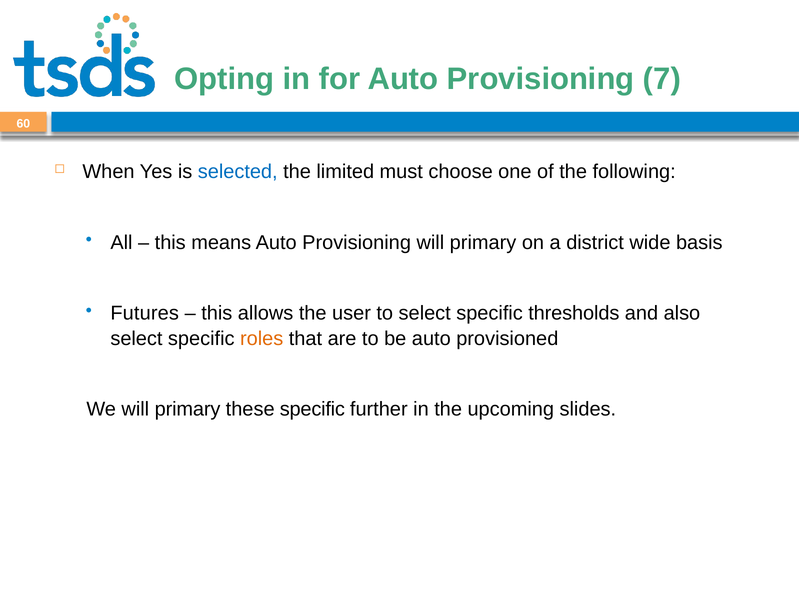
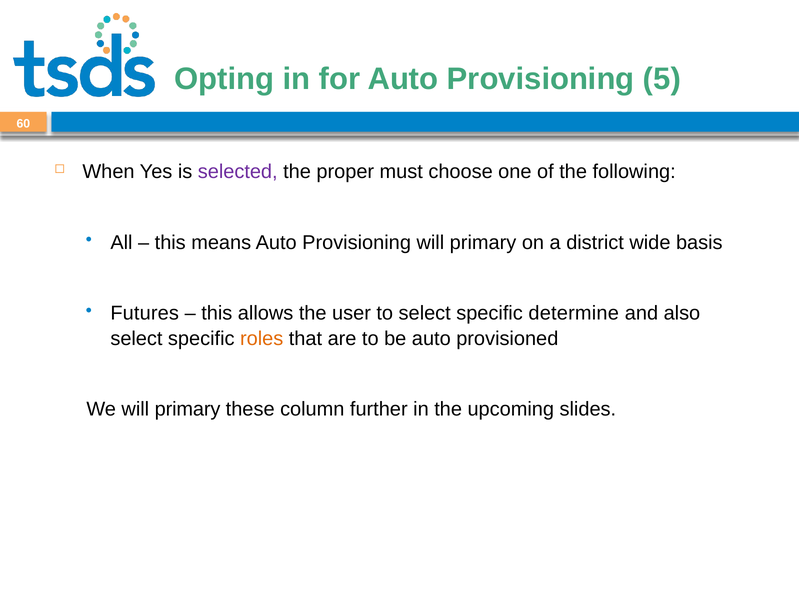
7: 7 -> 5
selected colour: blue -> purple
limited: limited -> proper
thresholds: thresholds -> determine
these specific: specific -> column
